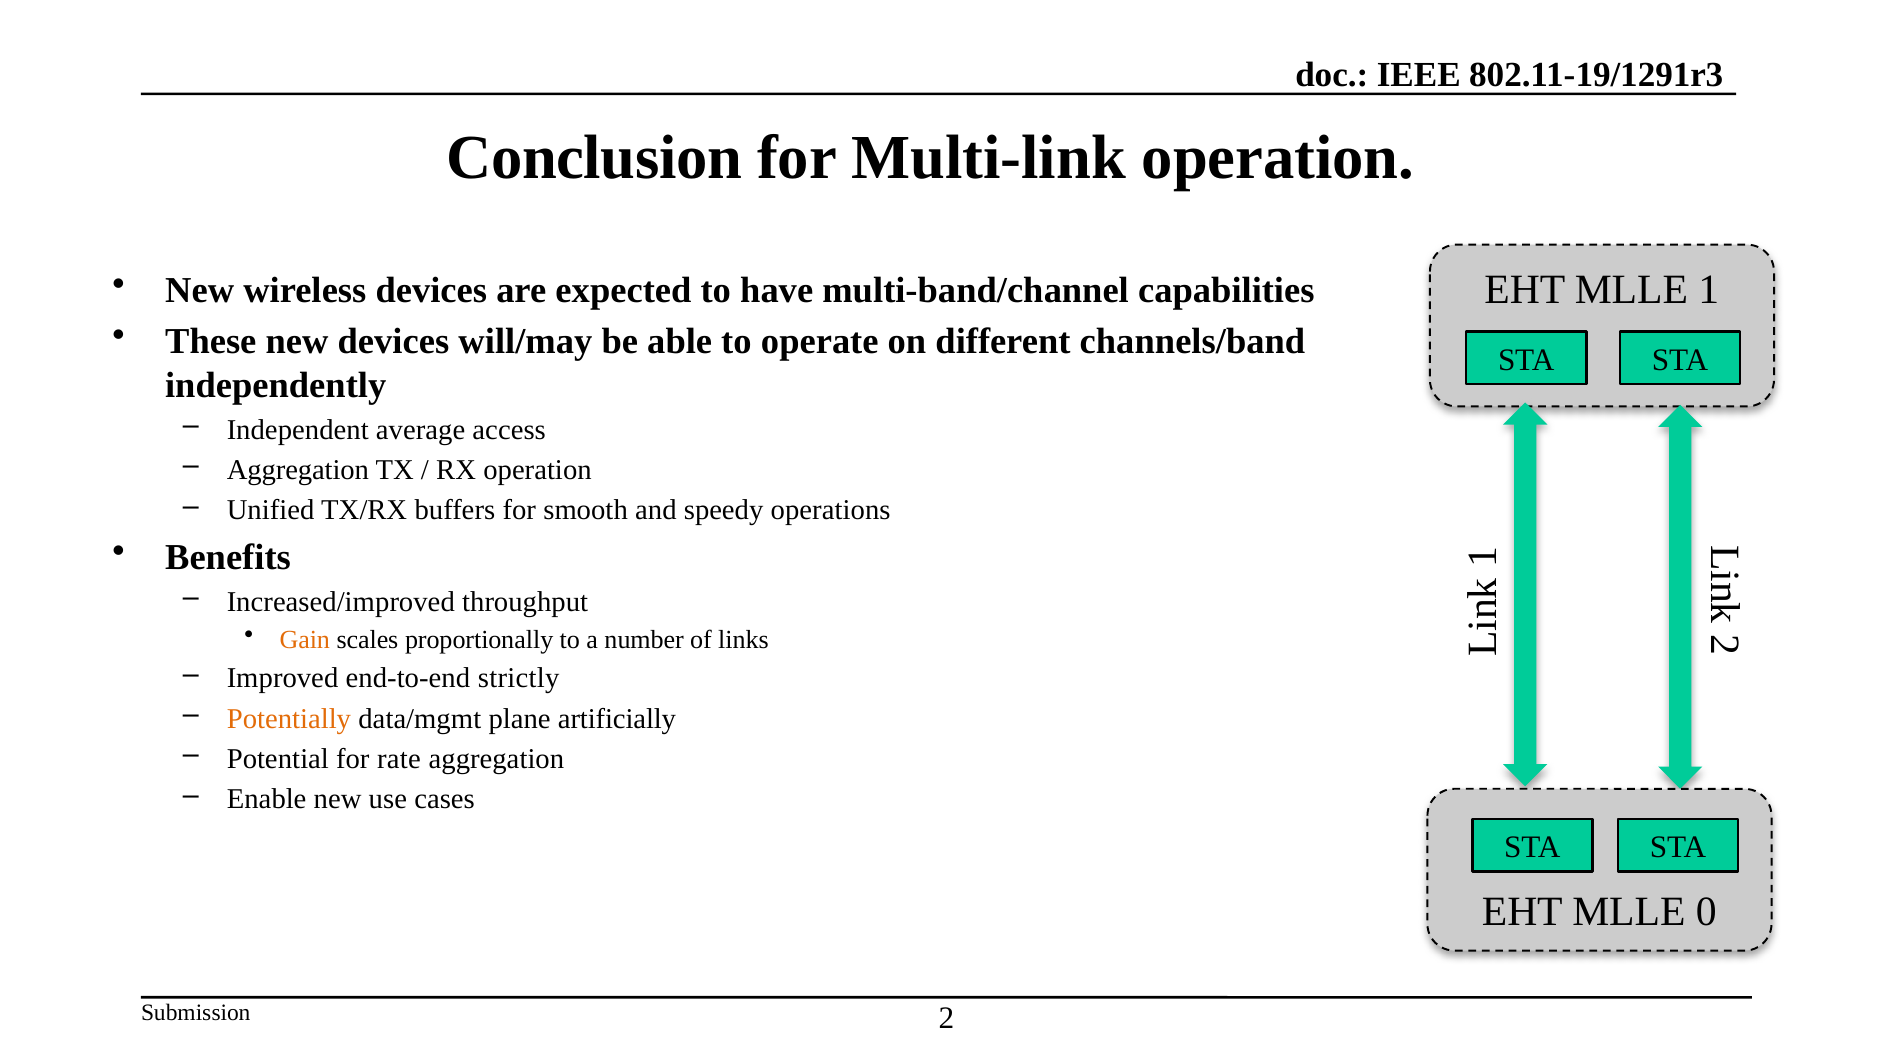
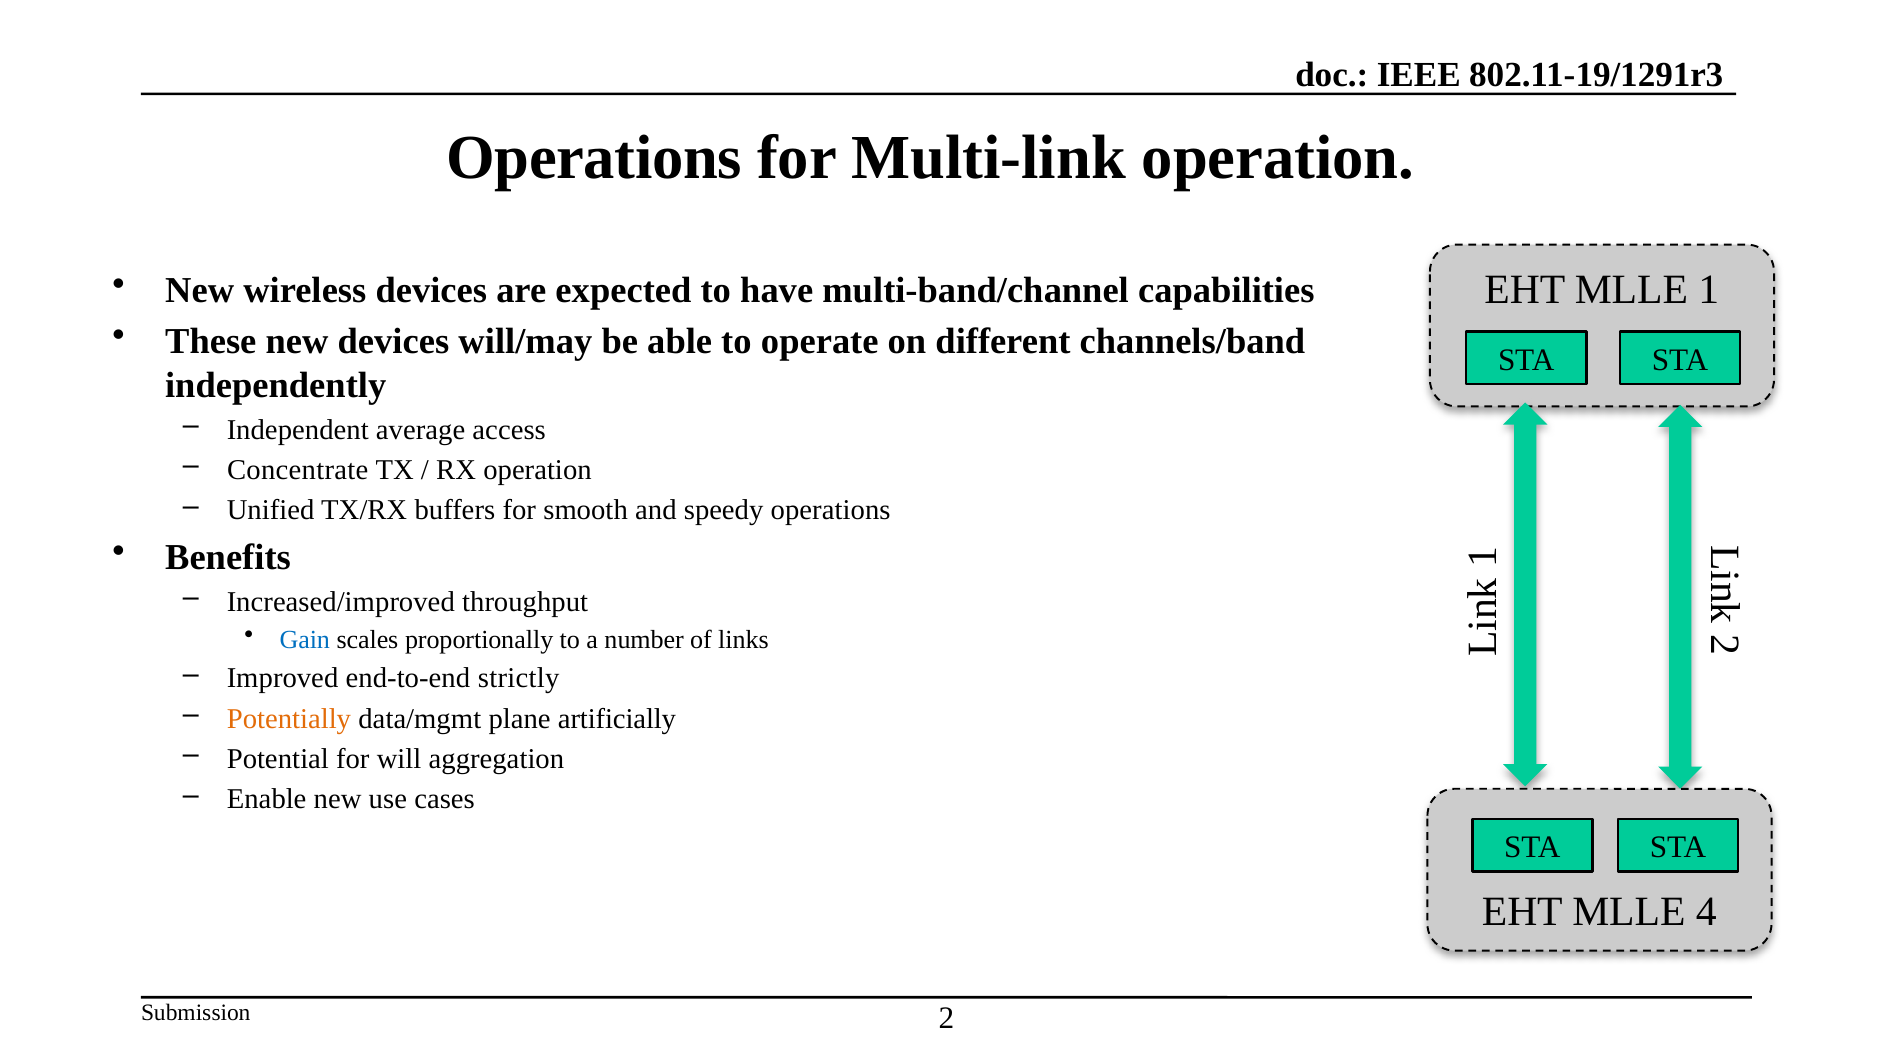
Conclusion at (594, 157): Conclusion -> Operations
Aggregation at (298, 470): Aggregation -> Concentrate
Gain colour: orange -> blue
rate: rate -> will
0: 0 -> 4
